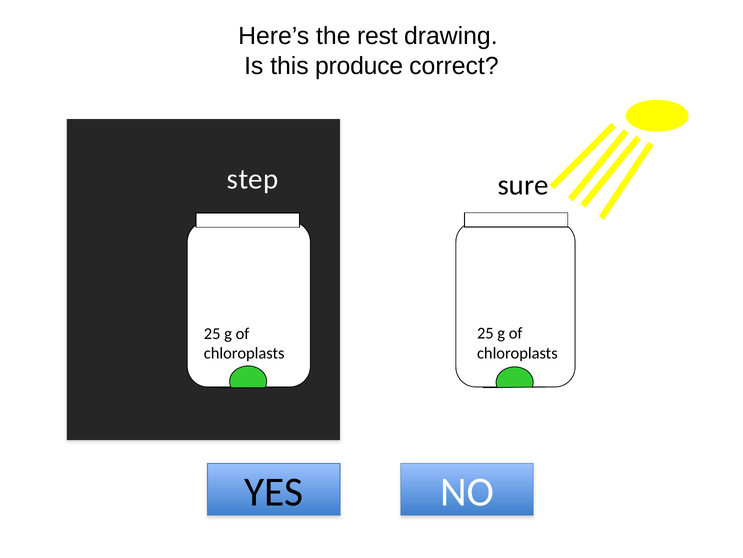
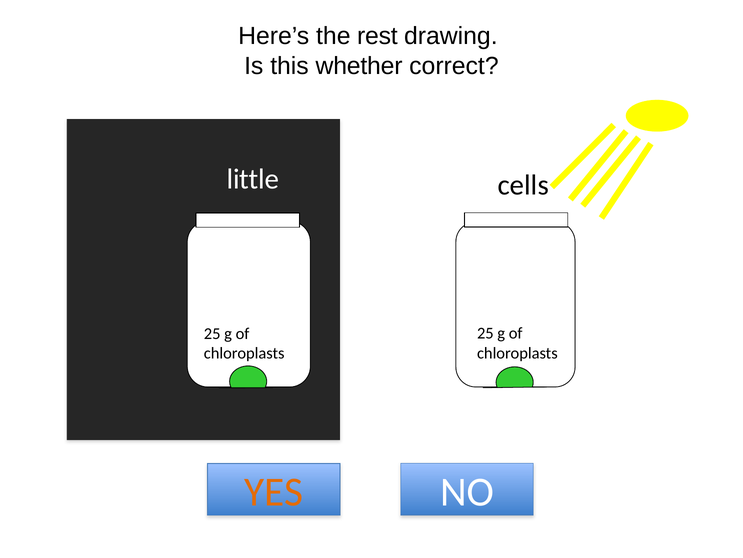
produce: produce -> whether
step: step -> little
sure: sure -> cells
YES colour: black -> orange
